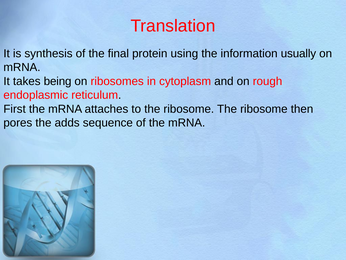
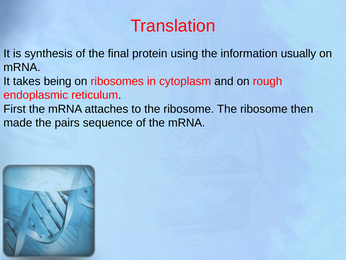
pores: pores -> made
adds: adds -> pairs
